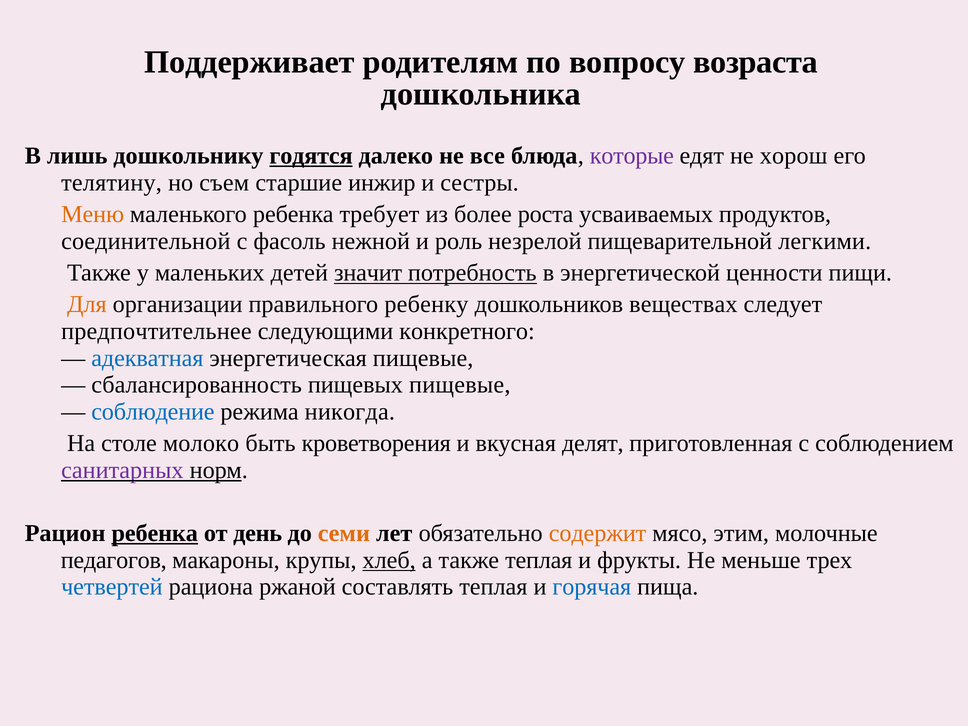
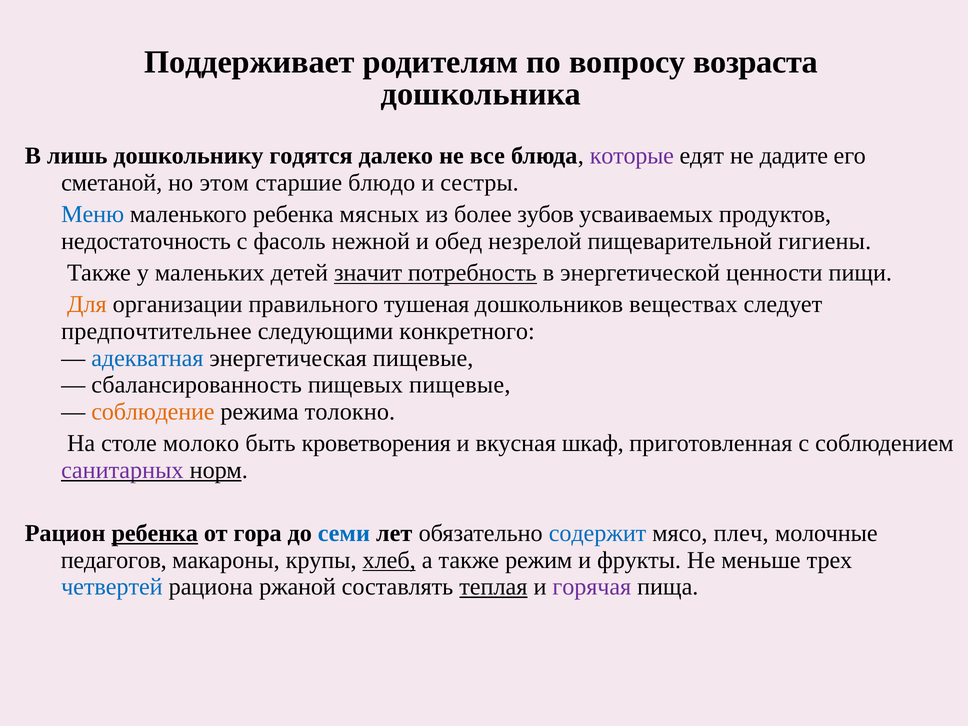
годятся underline: present -> none
хорош: хорош -> дадите
телятину: телятину -> сметаной
съем: съем -> этом
инжир: инжир -> блюдо
Меню colour: orange -> blue
требует: требует -> мясных
роста: роста -> зубов
соединительной: соединительной -> недостаточность
роль: роль -> обед
легкими: легкими -> гигиены
ребенку: ребенку -> тушеная
соблюдение colour: blue -> orange
никогда: никогда -> толокно
делят: делят -> шкаф
день: день -> гора
семи colour: orange -> blue
содержит colour: orange -> blue
этим: этим -> плеч
также теплая: теплая -> режим
теплая at (493, 587) underline: none -> present
горячая colour: blue -> purple
